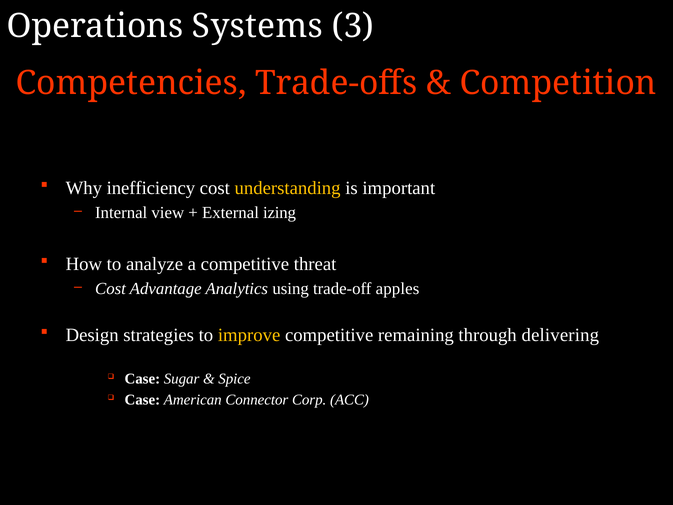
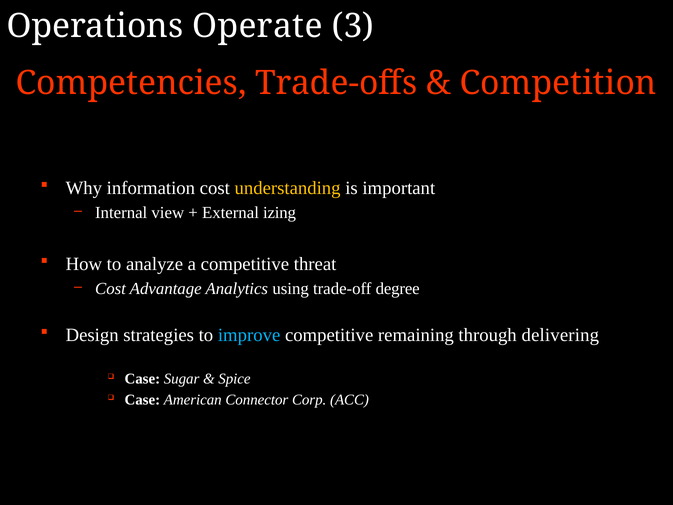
Systems: Systems -> Operate
inefficiency: inefficiency -> information
apples: apples -> degree
improve colour: yellow -> light blue
